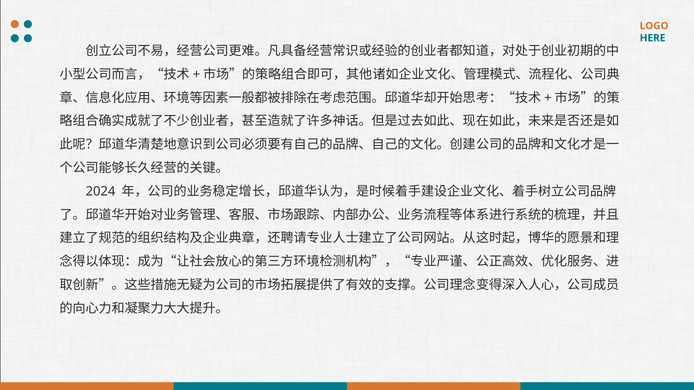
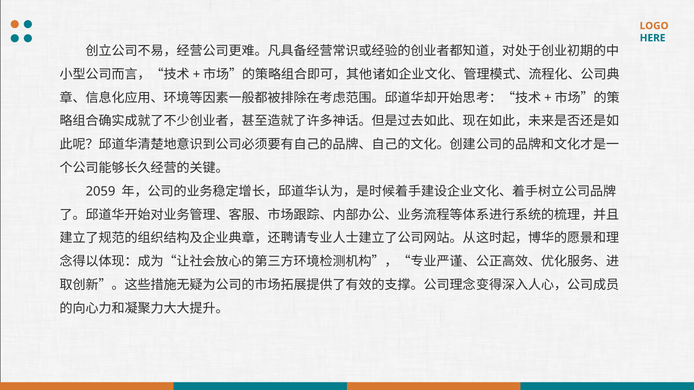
2024: 2024 -> 2059
